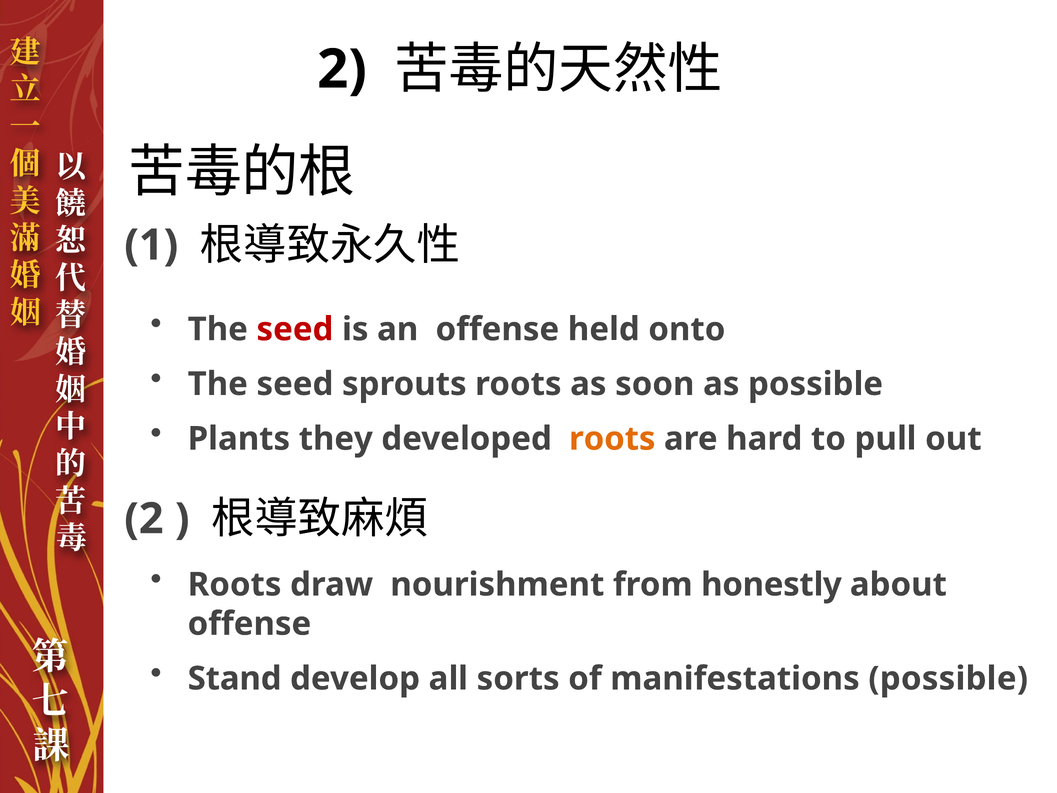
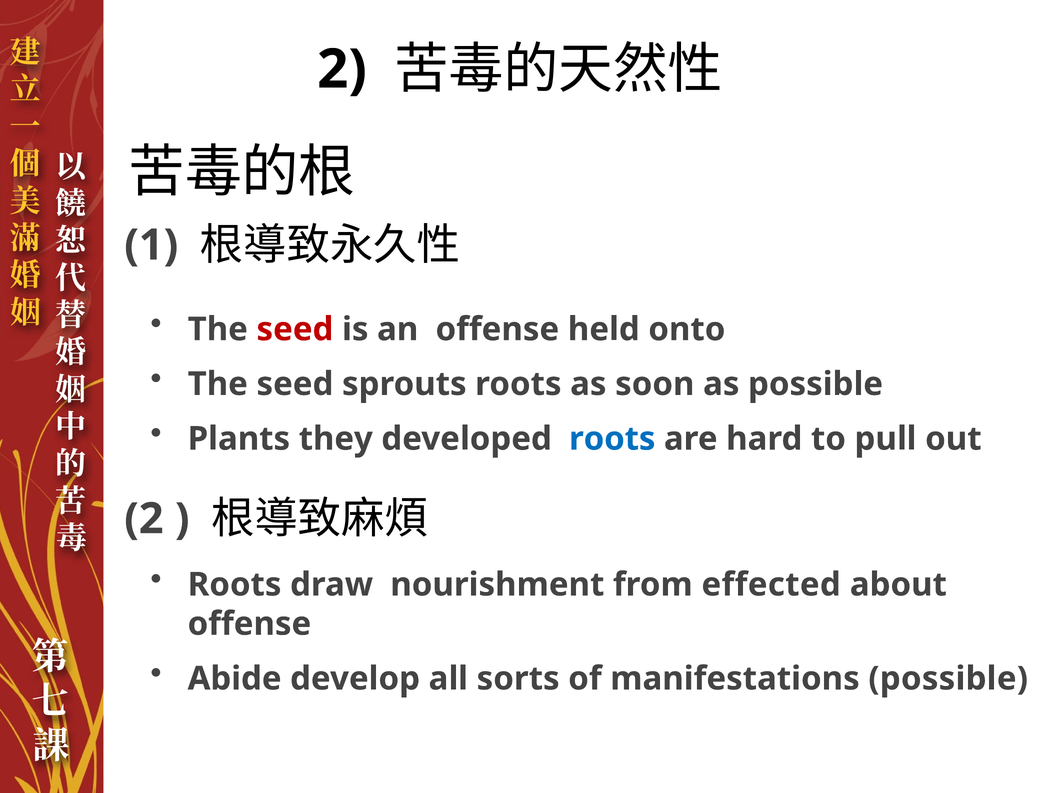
roots at (612, 439) colour: orange -> blue
honestly: honestly -> effected
Stand: Stand -> Abide
